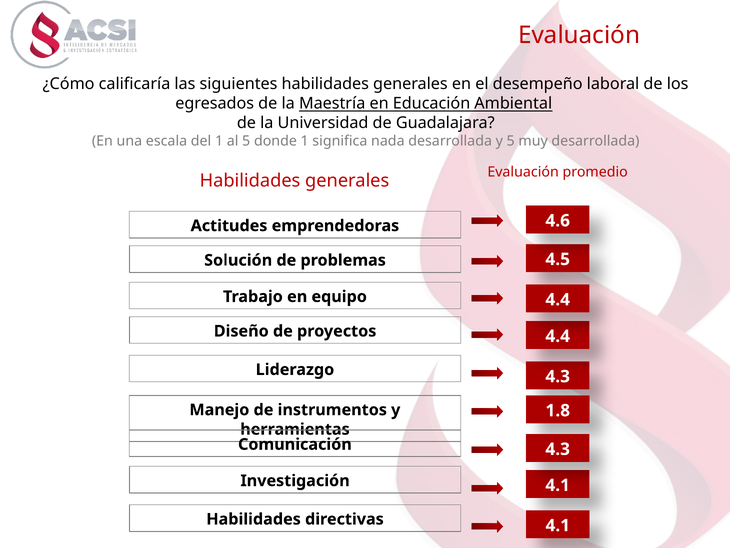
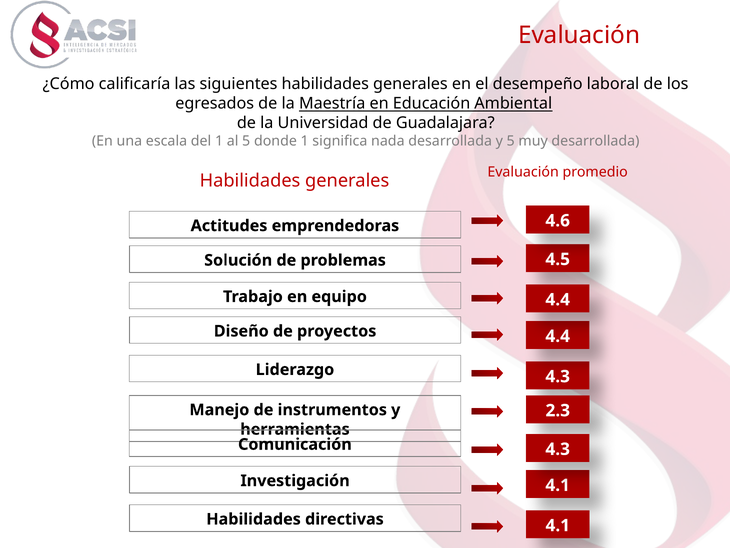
1.8: 1.8 -> 2.3
